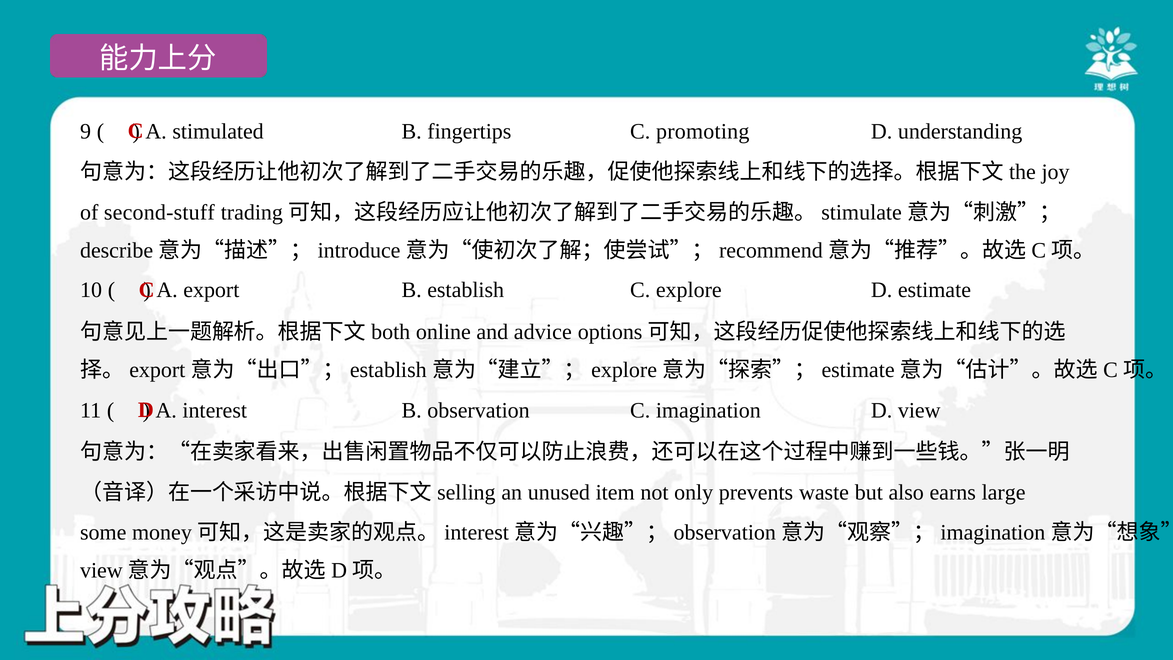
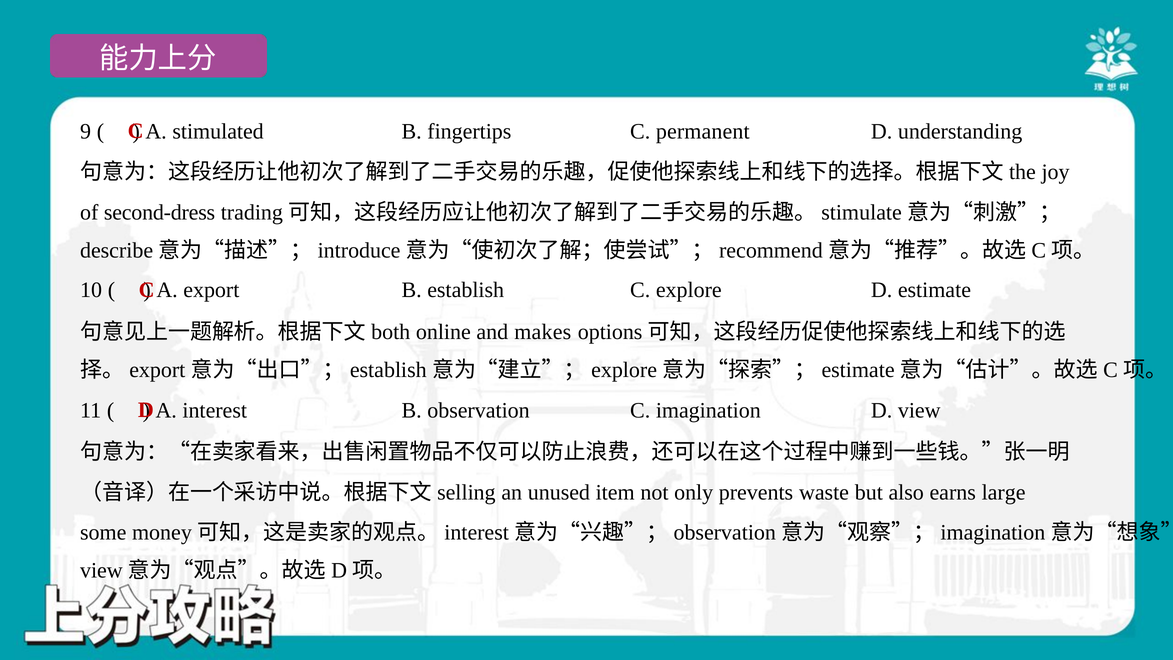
promoting: promoting -> permanent
second-stuff: second-stuff -> second-dress
advice: advice -> makes
